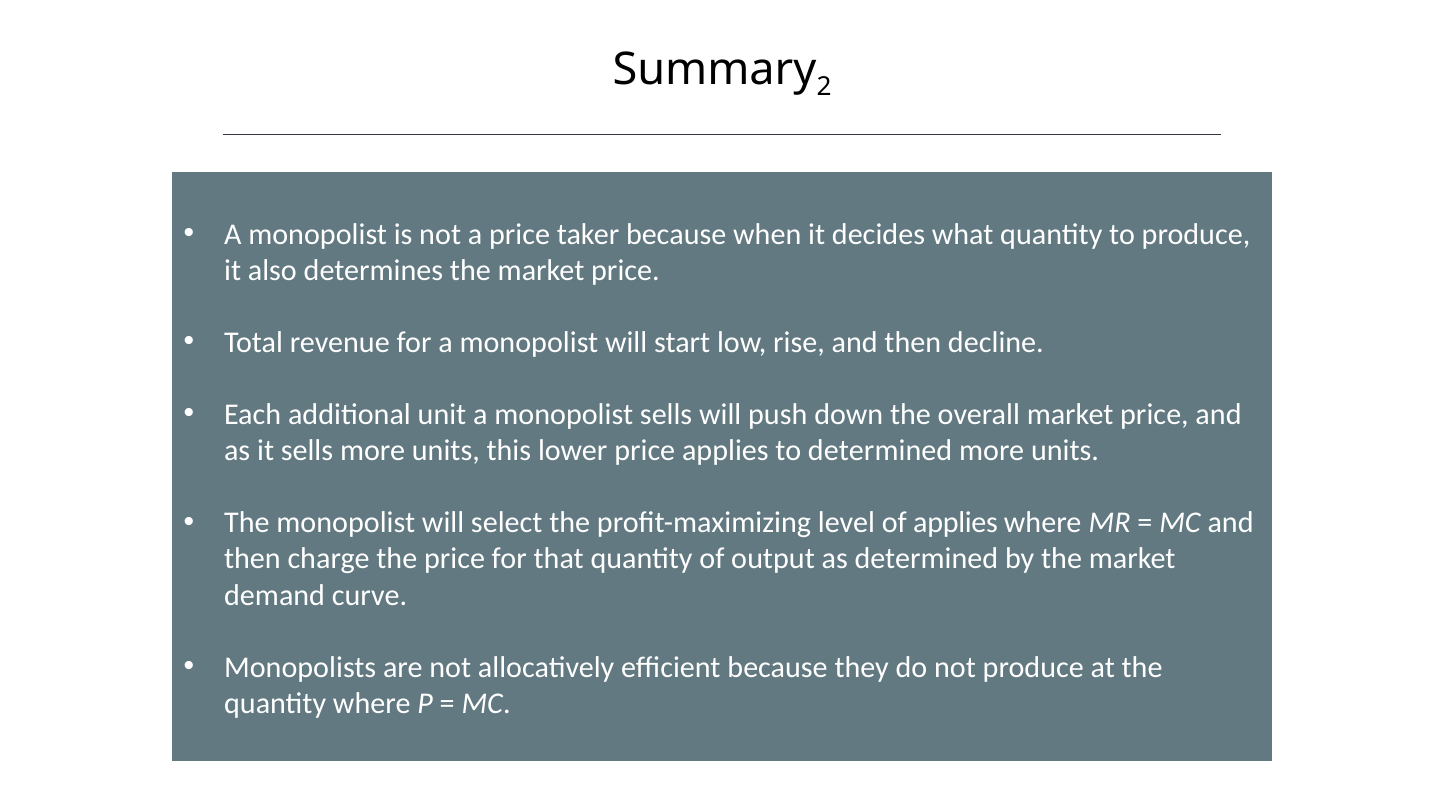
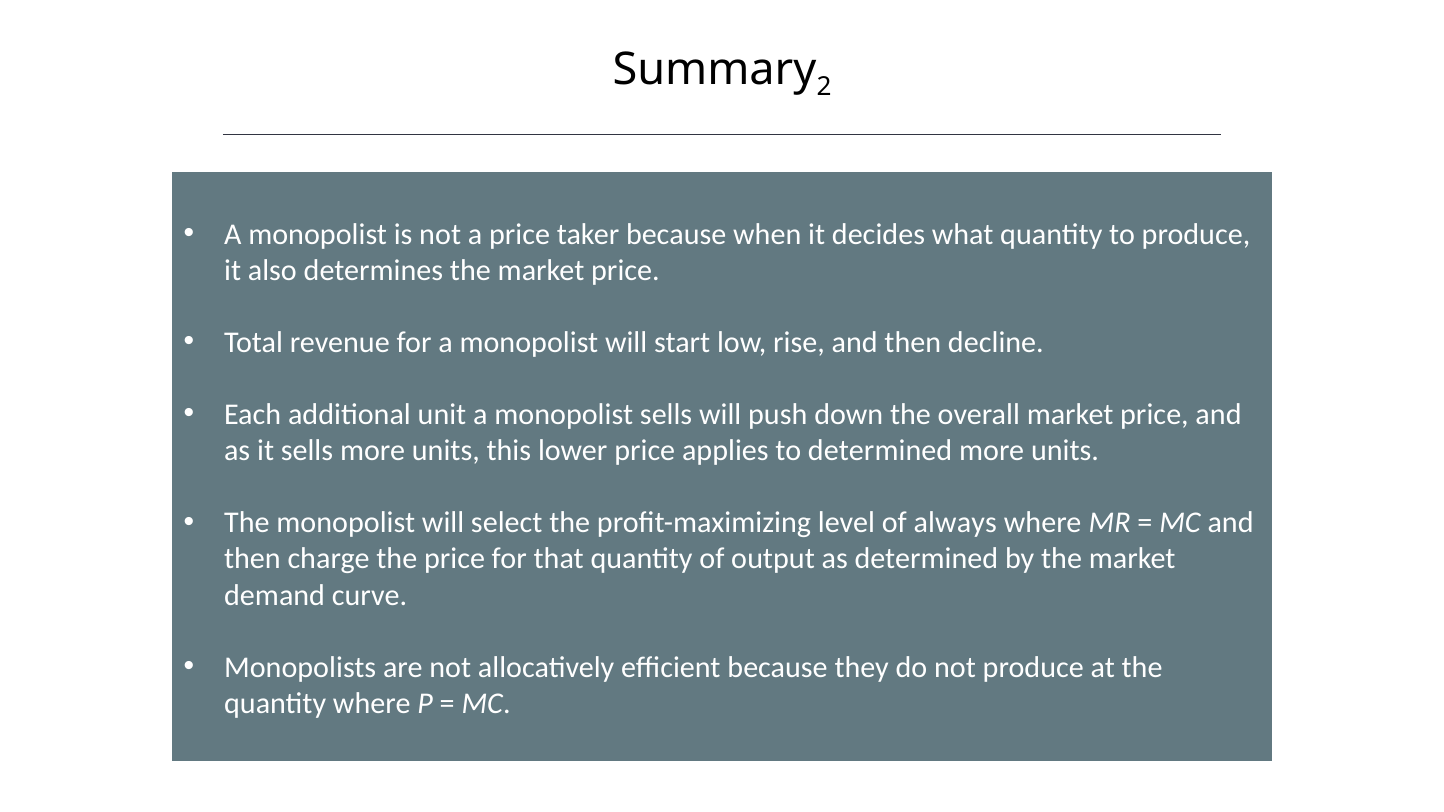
of applies: applies -> always
